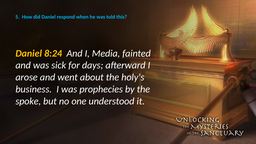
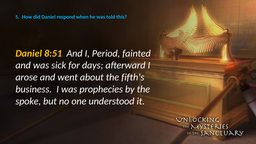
8:24: 8:24 -> 8:51
Media: Media -> Period
holy's: holy's -> fifth's
